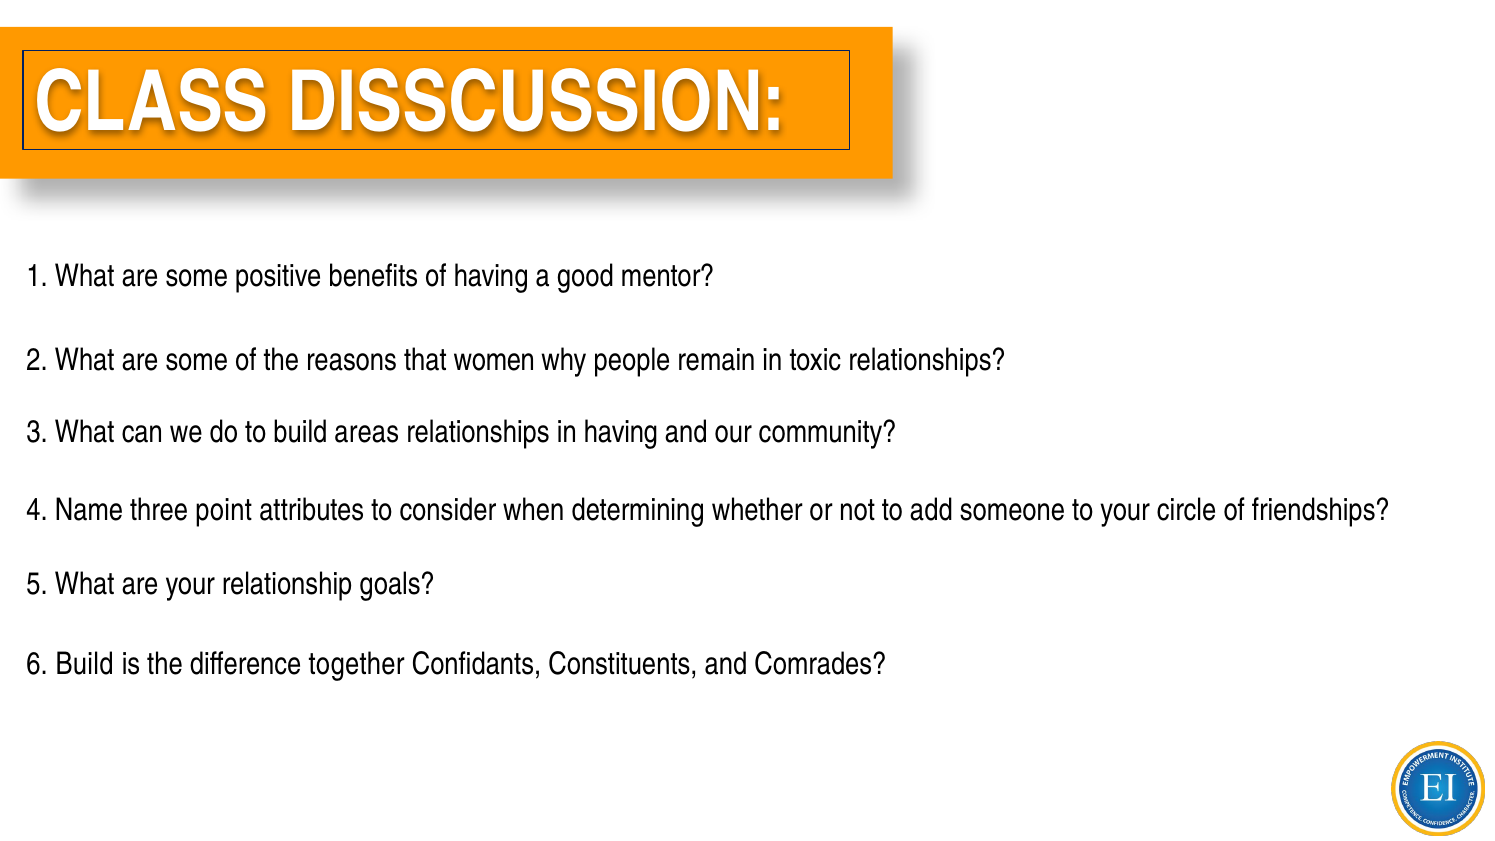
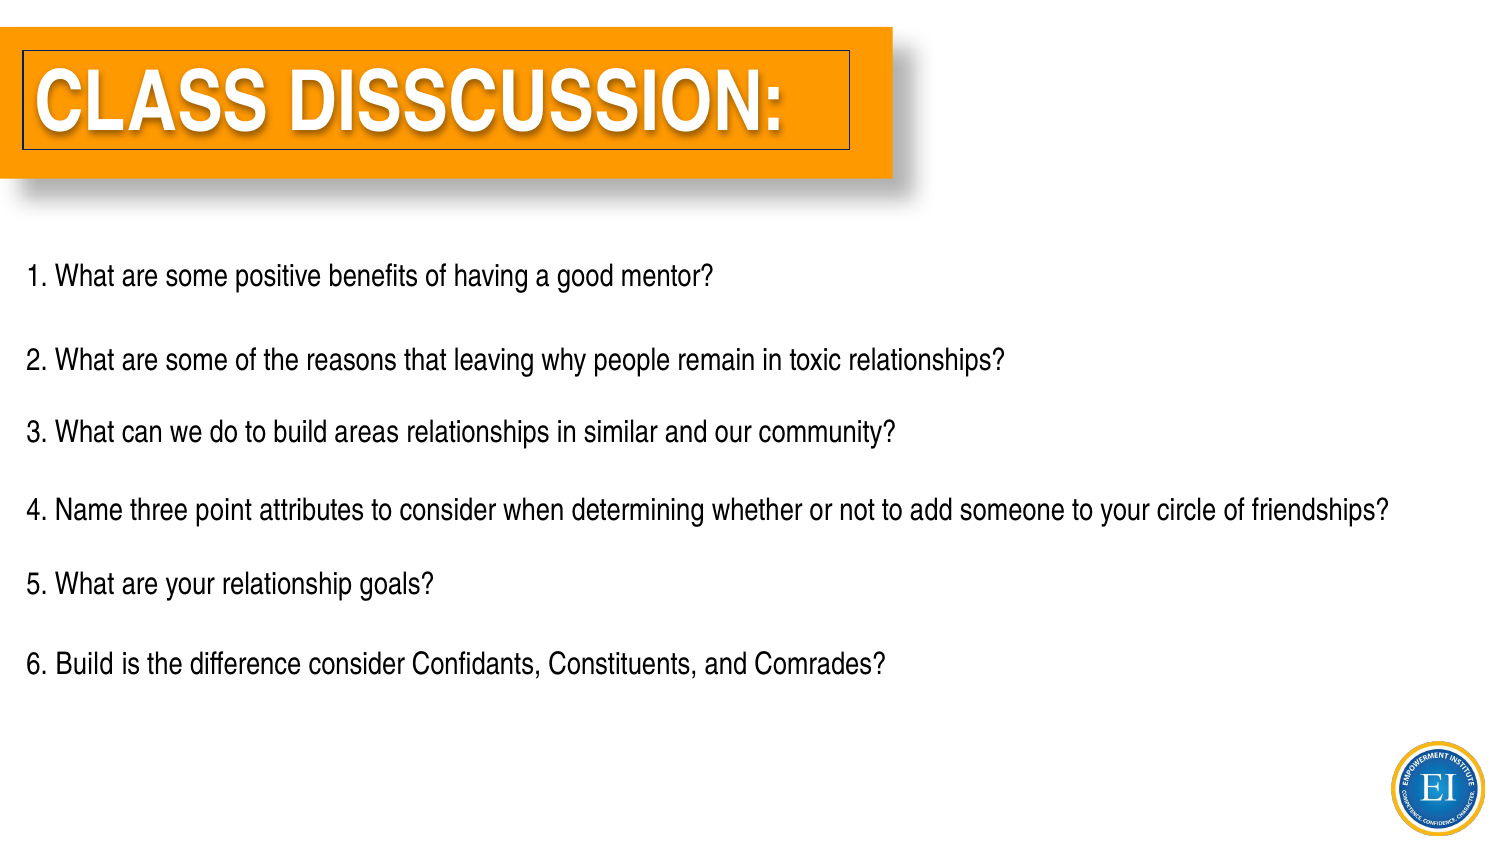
women: women -> leaving
in having: having -> similar
difference together: together -> consider
